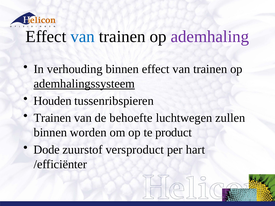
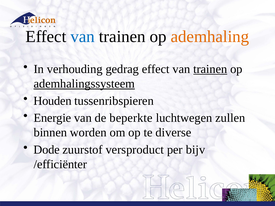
ademhaling colour: purple -> orange
verhouding binnen: binnen -> gedrag
trainen at (210, 69) underline: none -> present
Trainen at (52, 118): Trainen -> Energie
behoefte: behoefte -> beperkte
product: product -> diverse
hart: hart -> bijv
